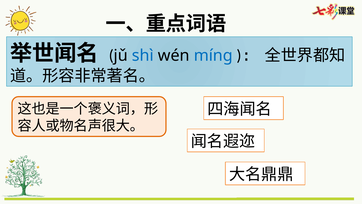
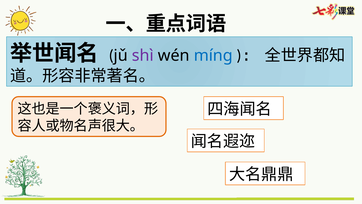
shì colour: blue -> purple
